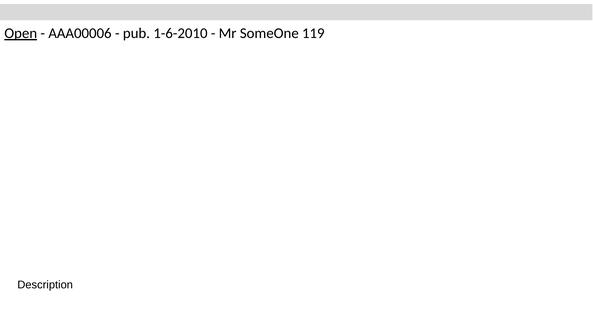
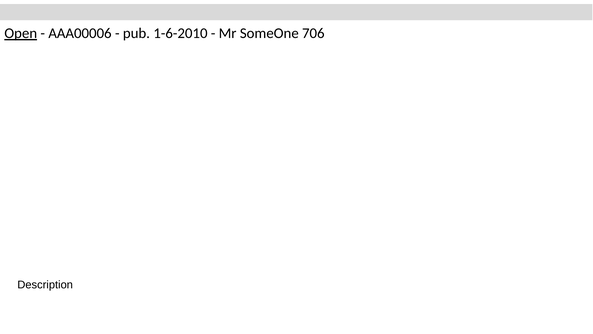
119: 119 -> 706
